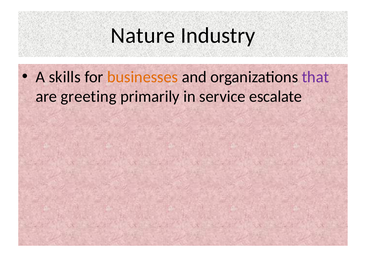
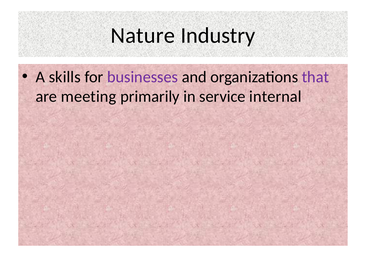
businesses colour: orange -> purple
greeting: greeting -> meeting
escalate: escalate -> internal
